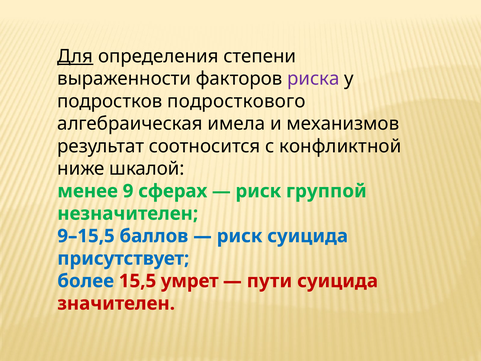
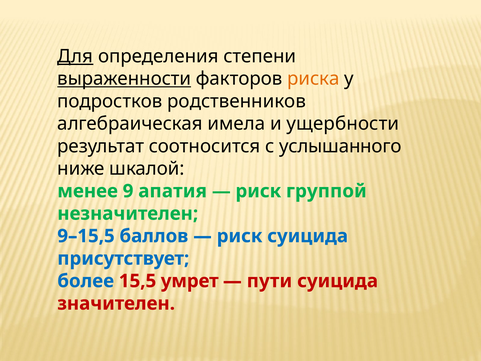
выраженности underline: none -> present
риска colour: purple -> orange
подросткового: подросткового -> родственников
механизмов: механизмов -> ущербности
конфликтной: конфликтной -> услышанного
сферах: сферах -> апатия
